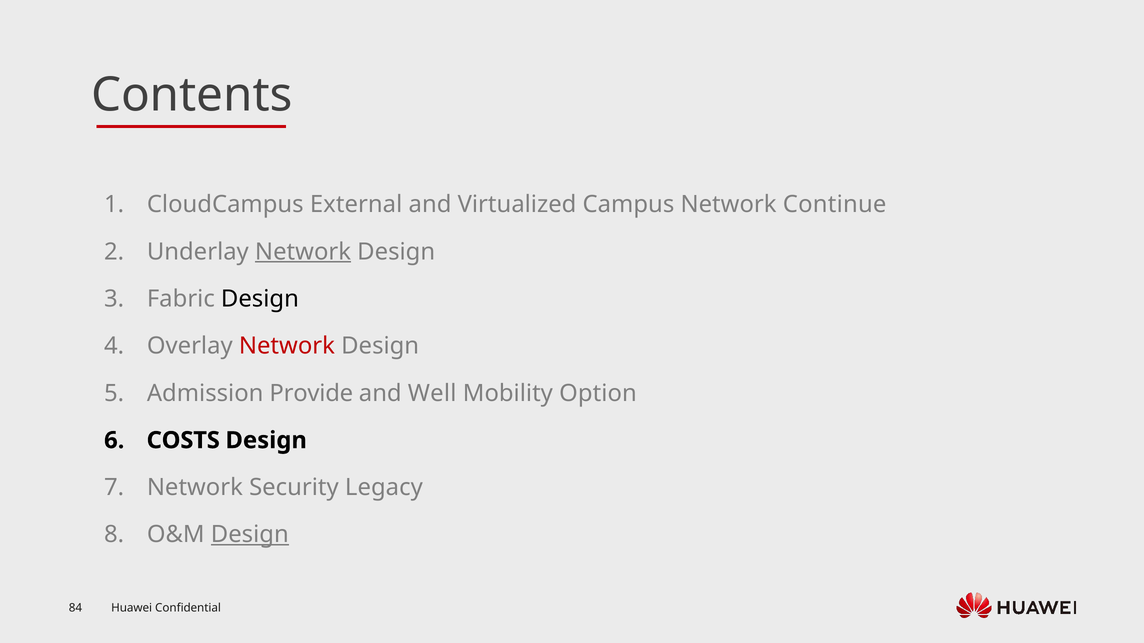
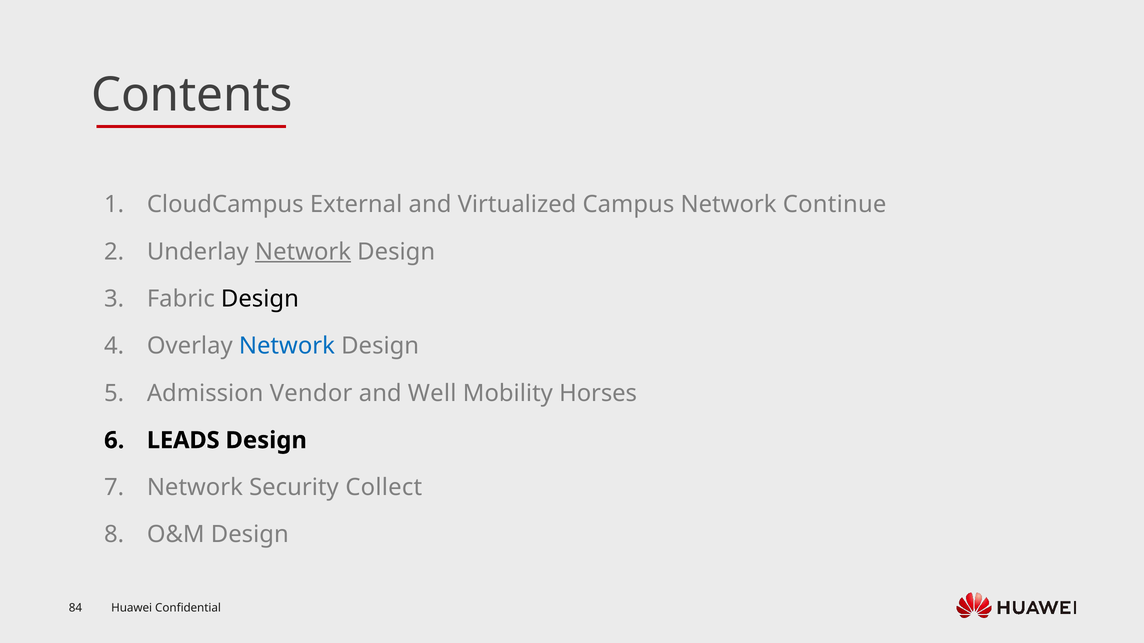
Network at (287, 346) colour: red -> blue
Provide: Provide -> Vendor
Option: Option -> Horses
COSTS: COSTS -> LEADS
Legacy: Legacy -> Collect
Design at (250, 535) underline: present -> none
